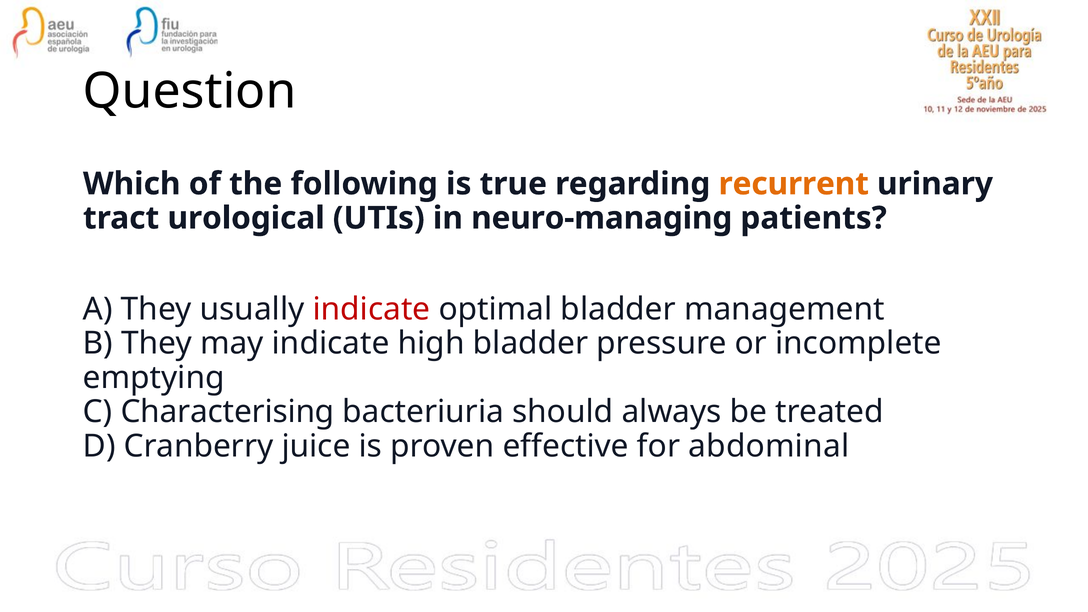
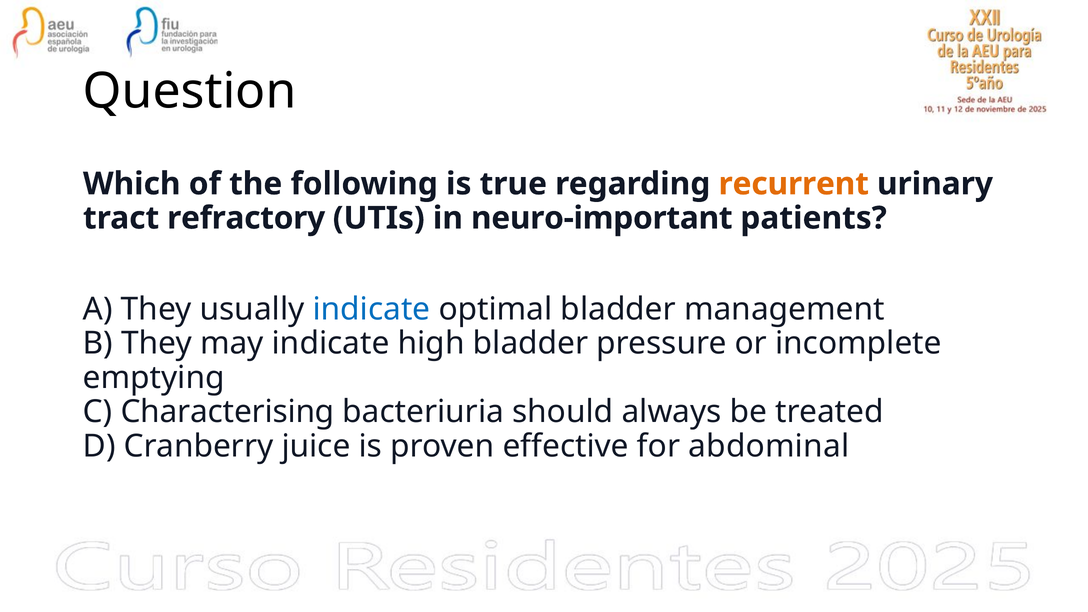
urological: urological -> refractory
neuro-managing: neuro-managing -> neuro-important
indicate at (372, 309) colour: red -> blue
